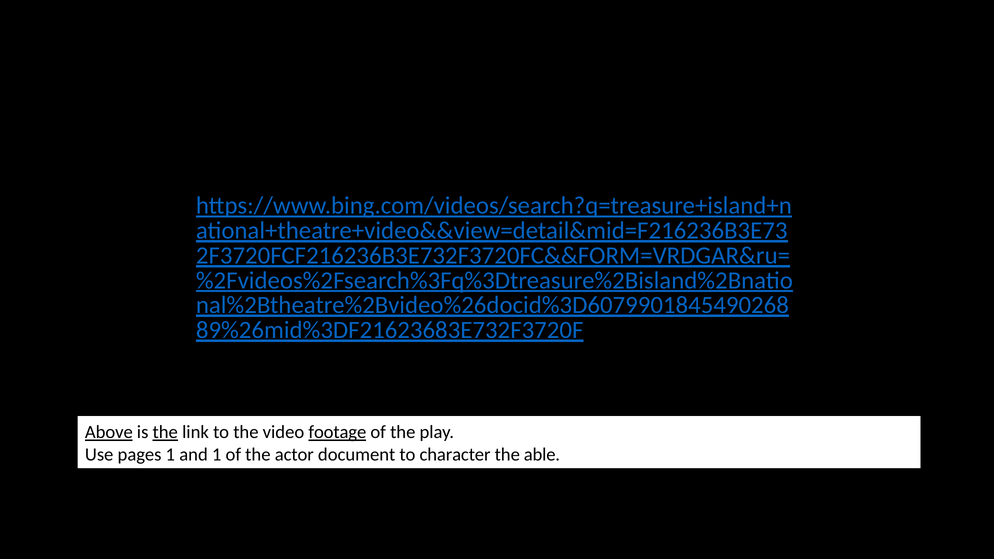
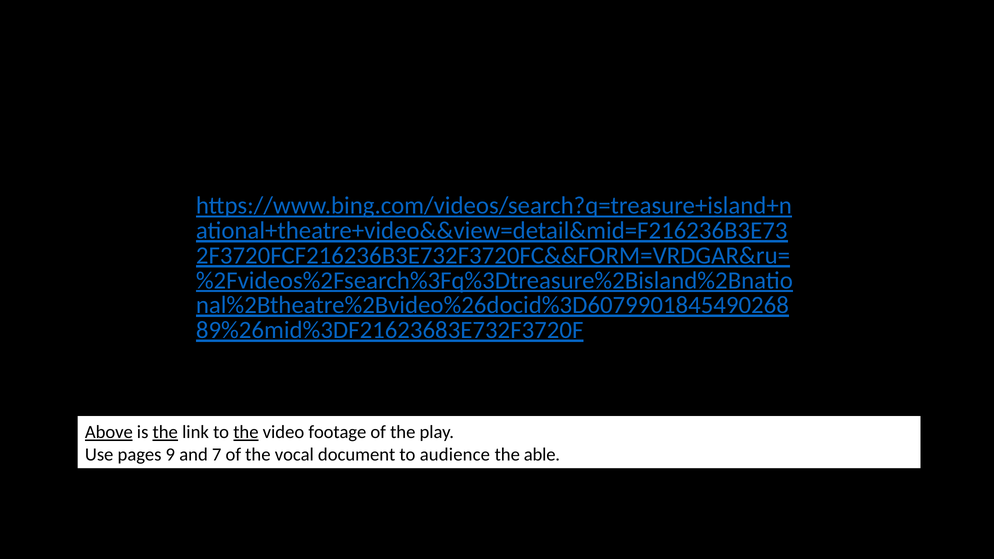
the at (246, 432) underline: none -> present
footage underline: present -> none
pages 1: 1 -> 9
and 1: 1 -> 7
actor: actor -> vocal
character: character -> audience
